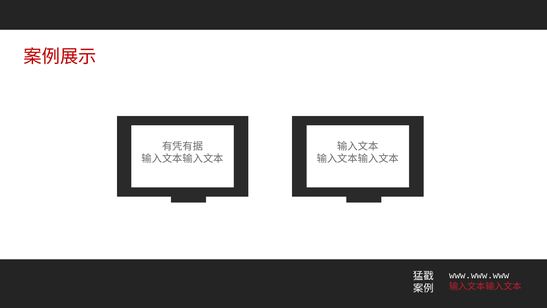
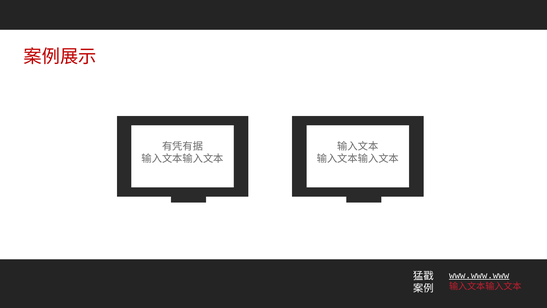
www.www.www underline: none -> present
